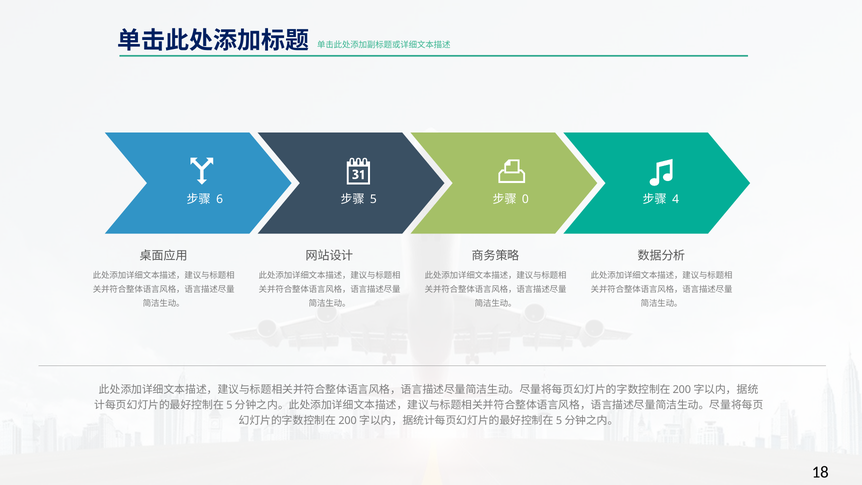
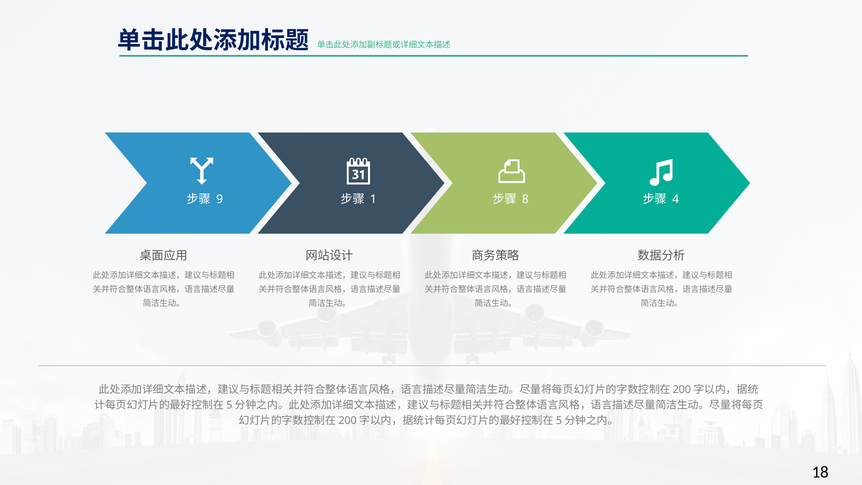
6: 6 -> 9
5: 5 -> 1
0: 0 -> 8
